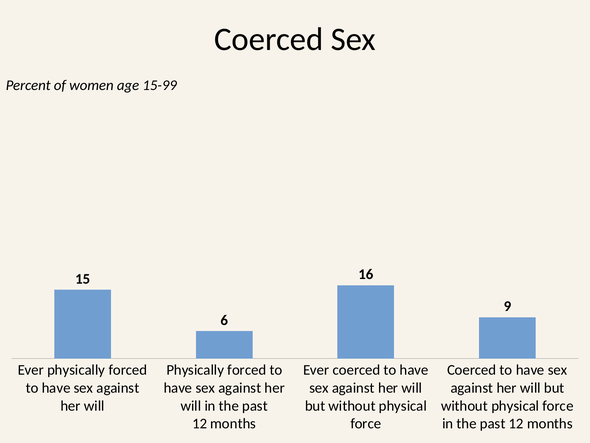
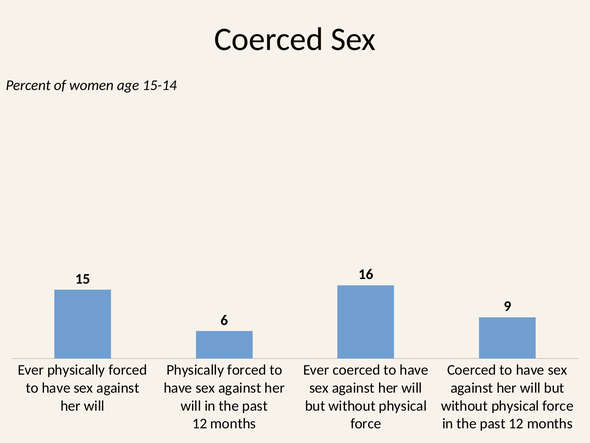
15-99: 15-99 -> 15-14
